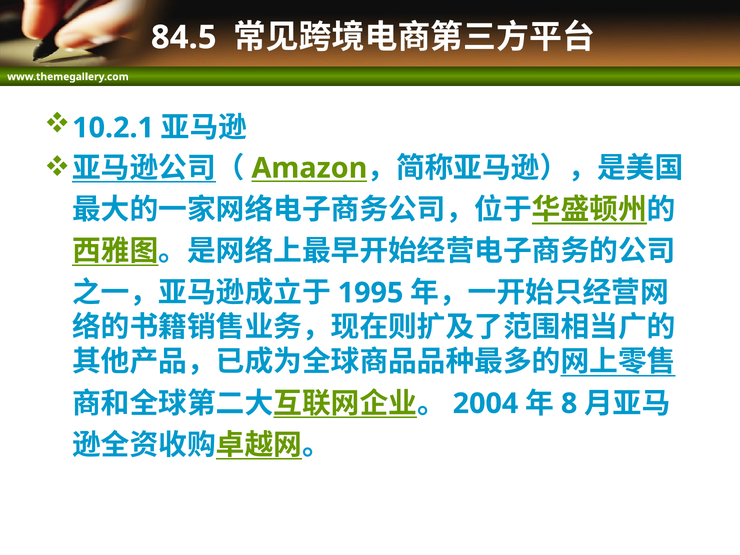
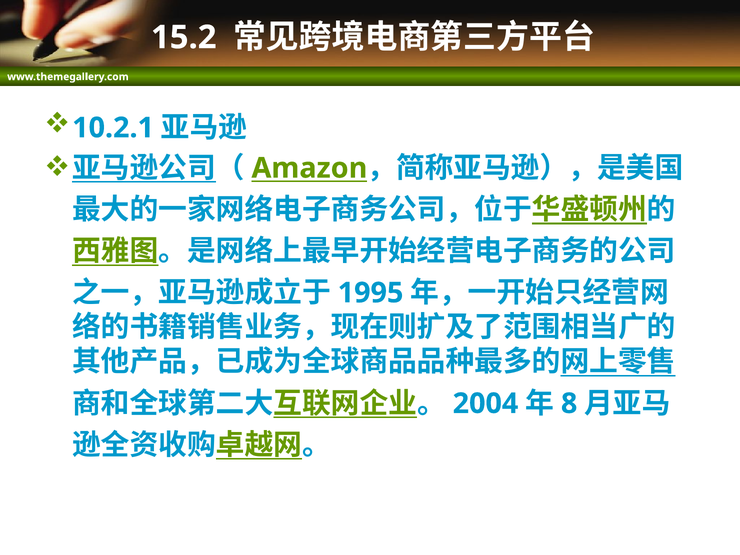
84.5: 84.5 -> 15.2
